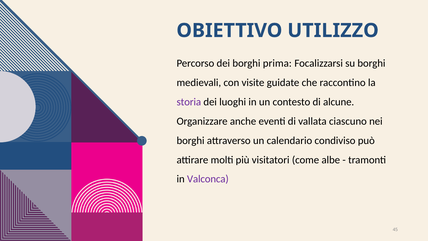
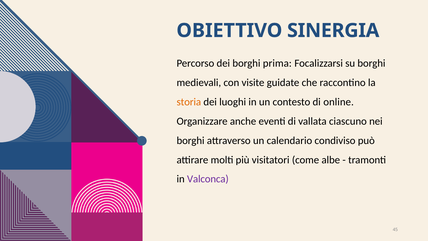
UTILIZZO: UTILIZZO -> SINERGIA
storia colour: purple -> orange
alcune: alcune -> online
